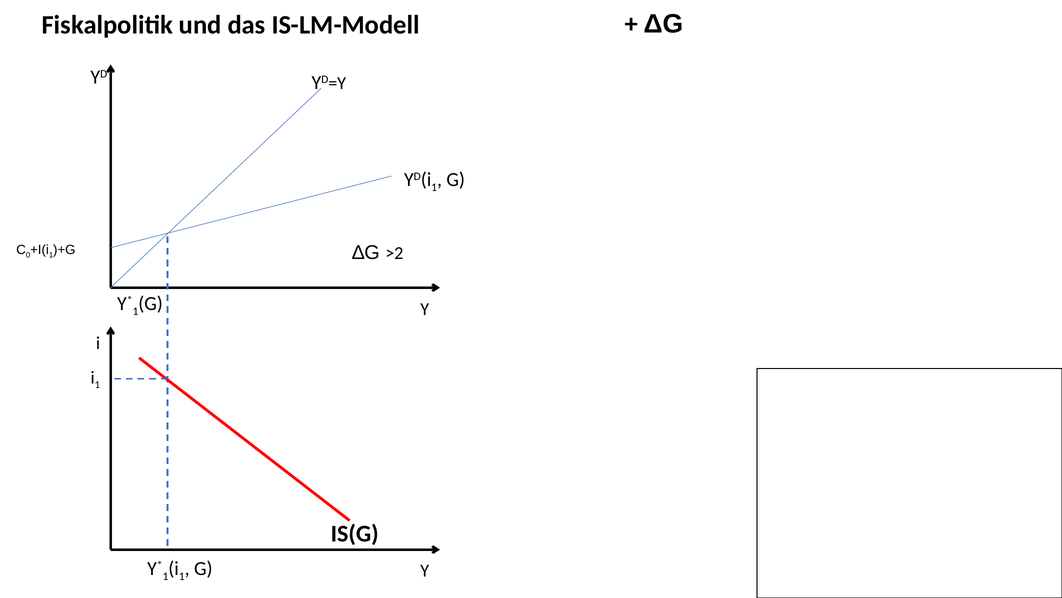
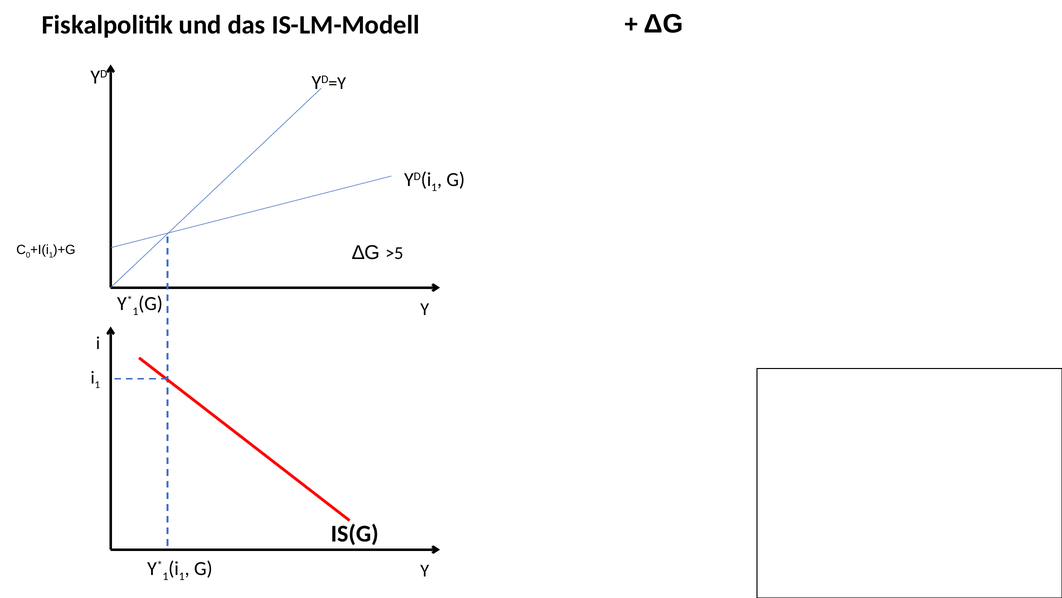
>2: >2 -> >5
